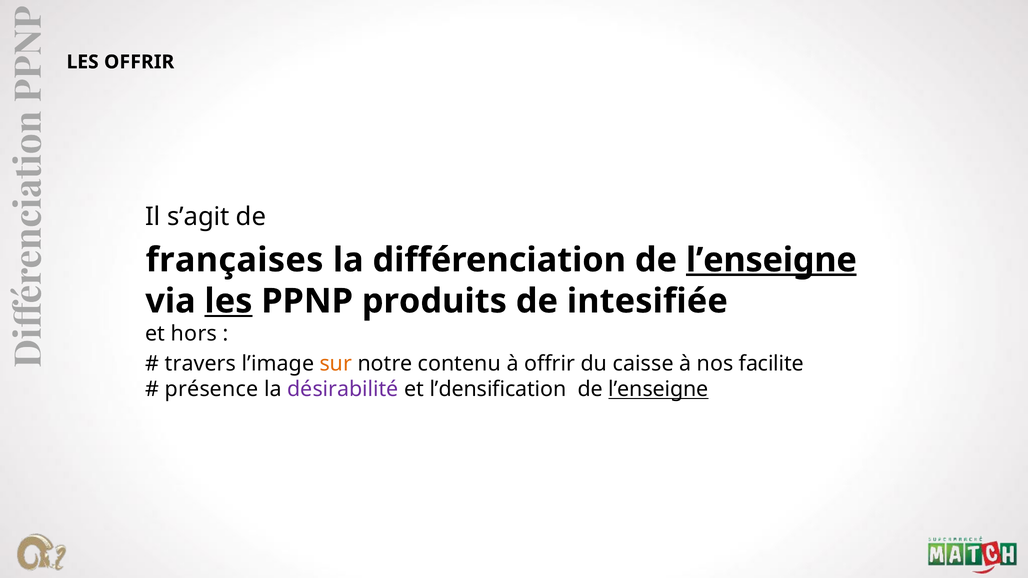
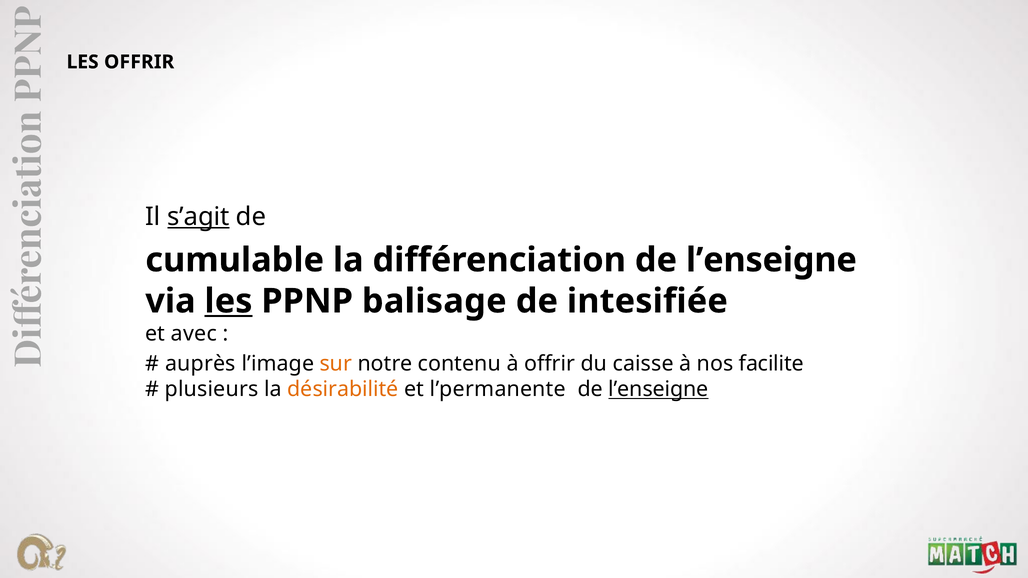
s’agit underline: none -> present
françaises: françaises -> cumulable
l’enseigne at (771, 260) underline: present -> none
produits: produits -> balisage
hors: hors -> avec
travers: travers -> auprès
présence: présence -> plusieurs
désirabilité colour: purple -> orange
l’densification: l’densification -> l’permanente
